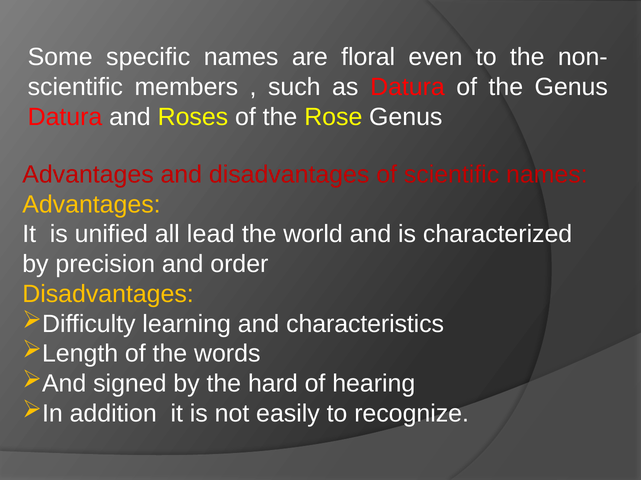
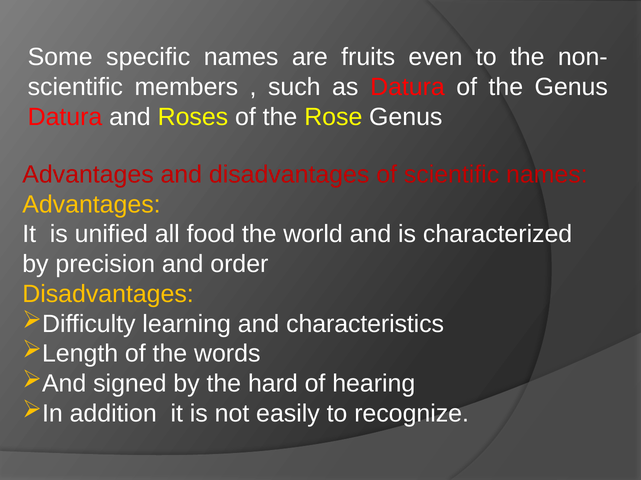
floral: floral -> fruits
lead: lead -> food
